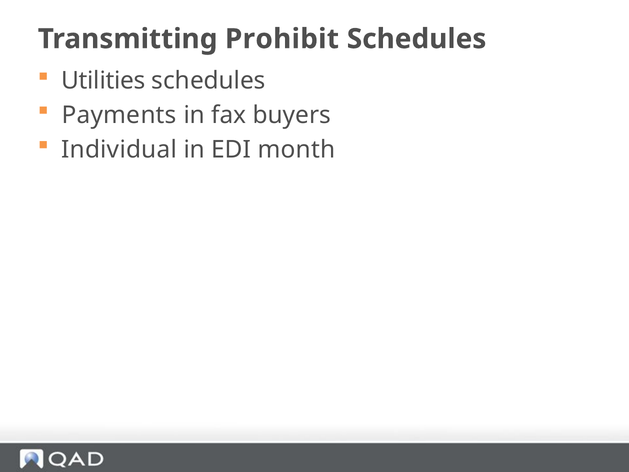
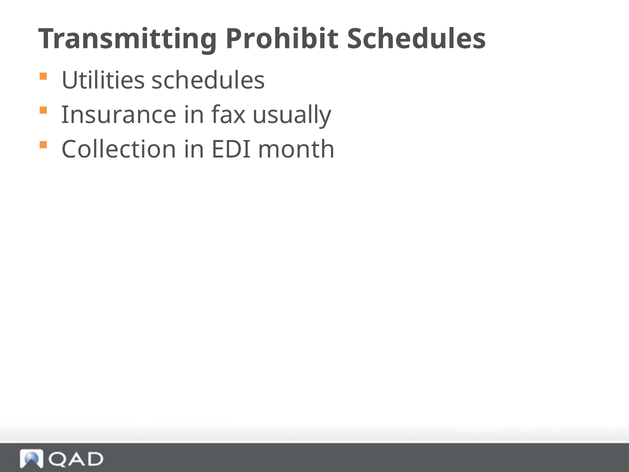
Payments: Payments -> Insurance
buyers: buyers -> usually
Individual: Individual -> Collection
